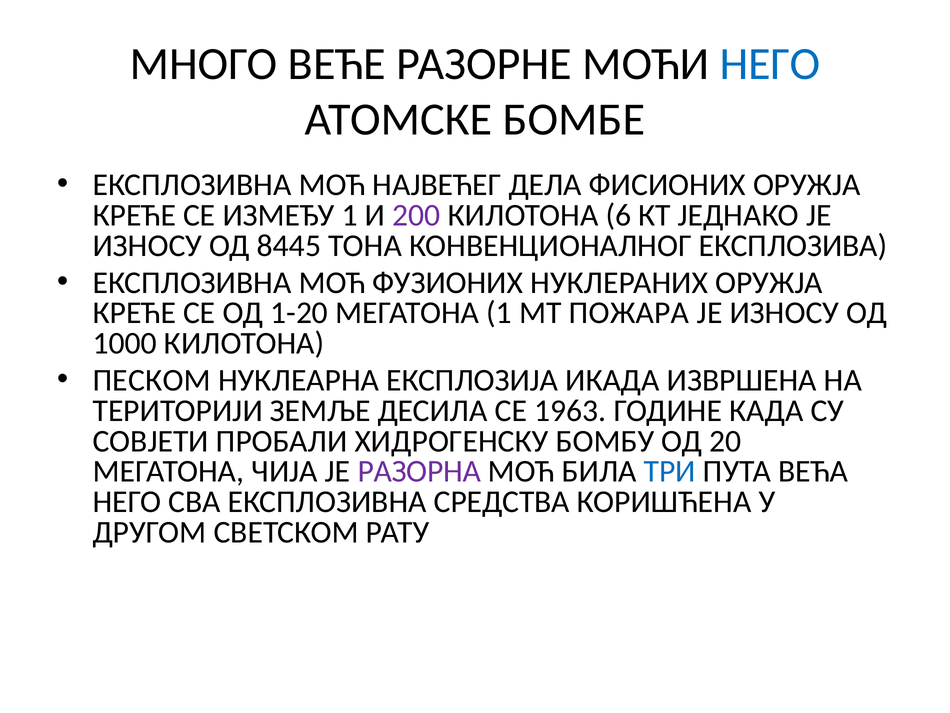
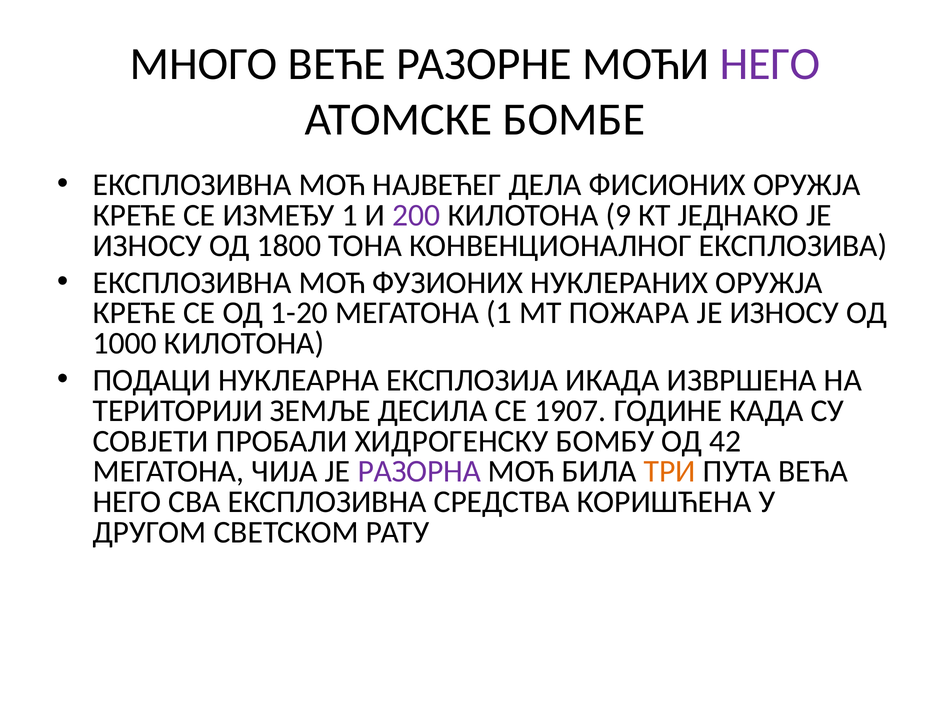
НЕГО at (770, 64) colour: blue -> purple
6: 6 -> 9
8445: 8445 -> 1800
ПЕСКОМ: ПЕСКОМ -> ПОДАЦИ
1963: 1963 -> 1907
20: 20 -> 42
ТРИ colour: blue -> orange
